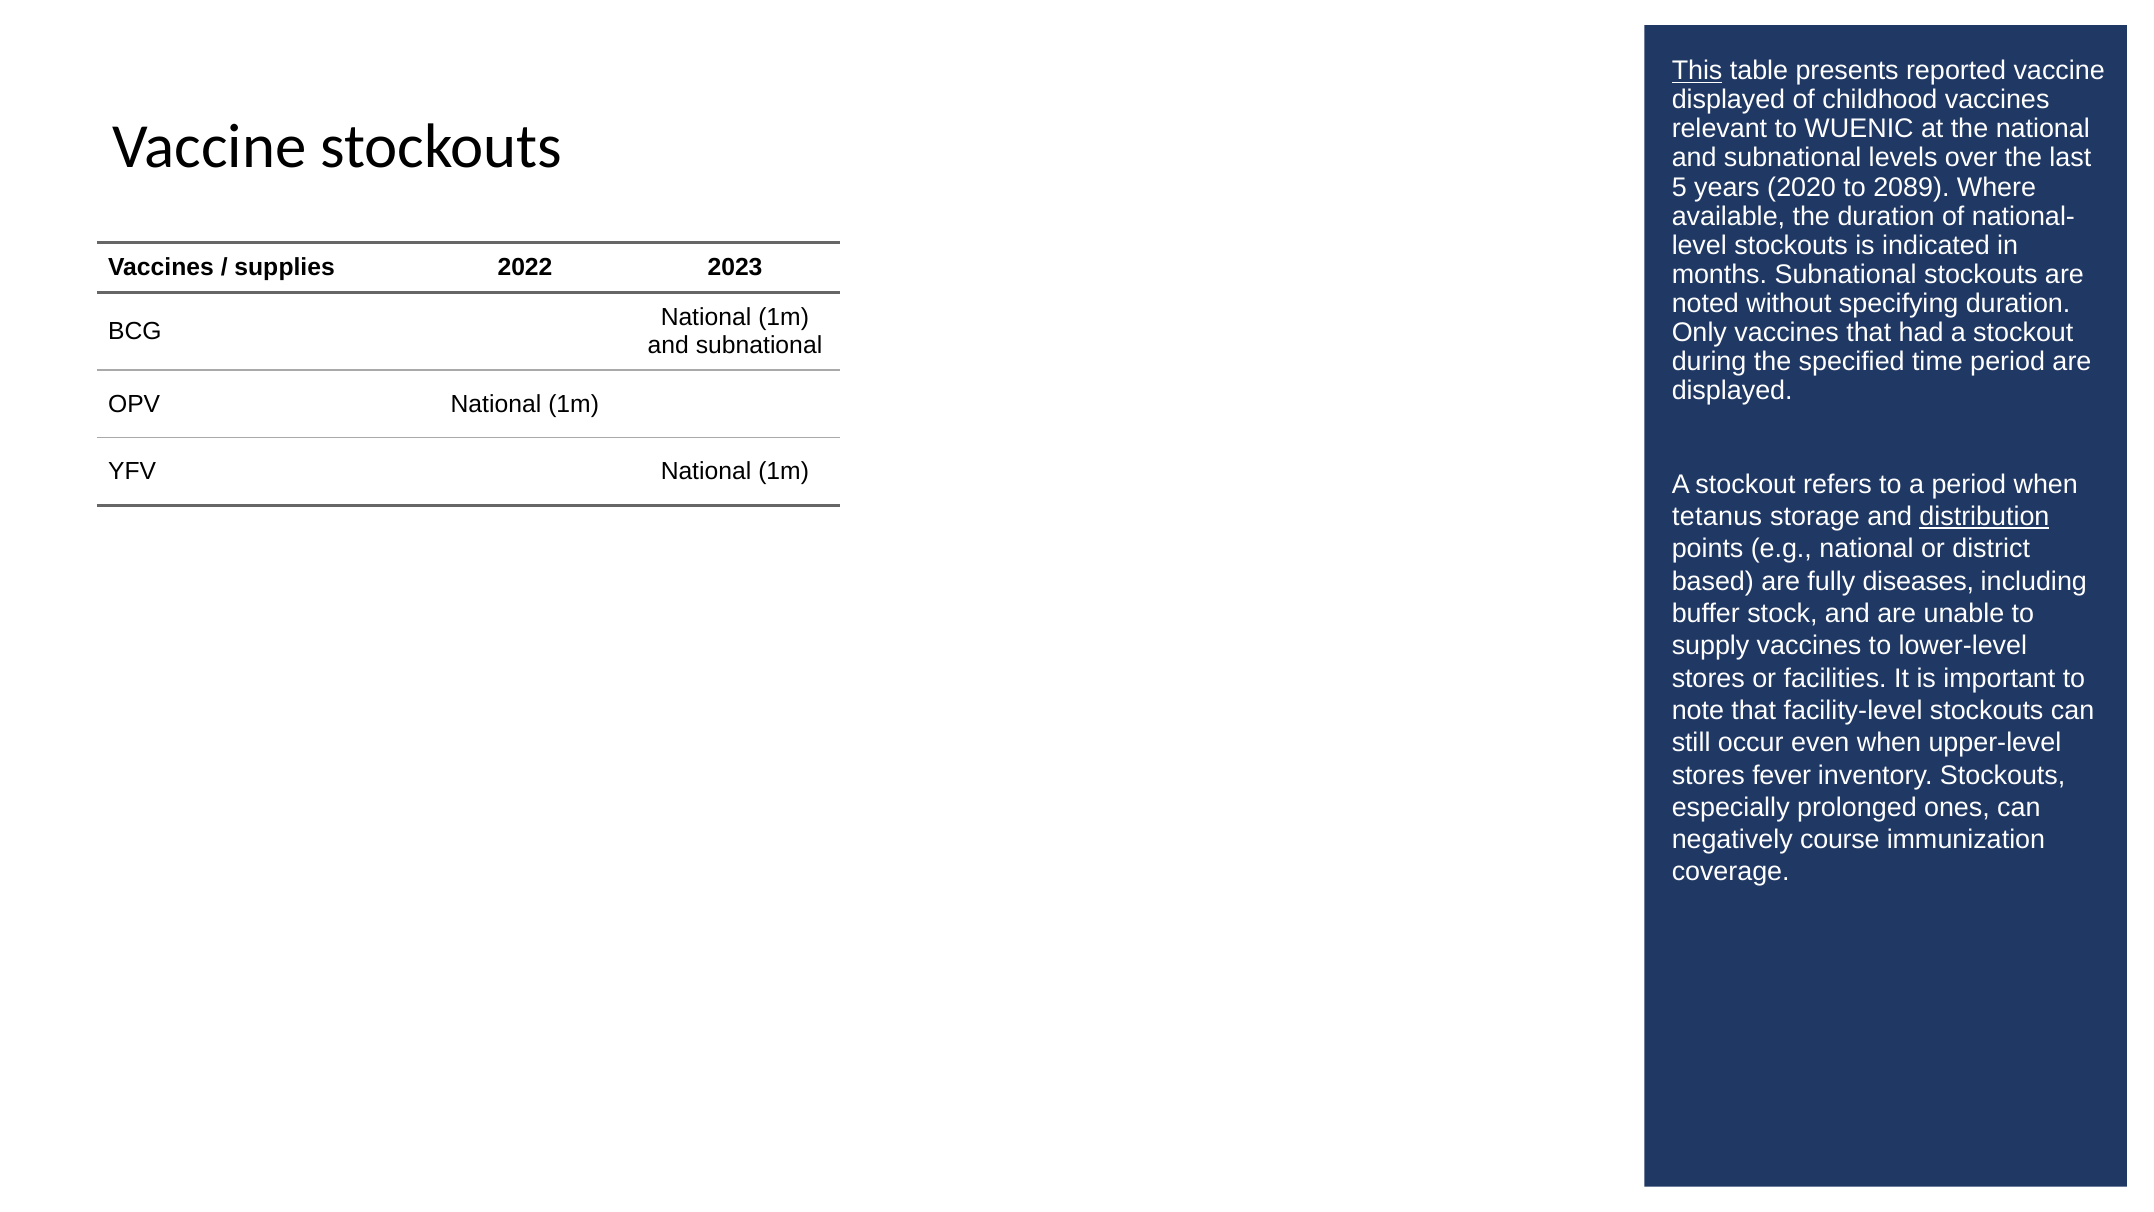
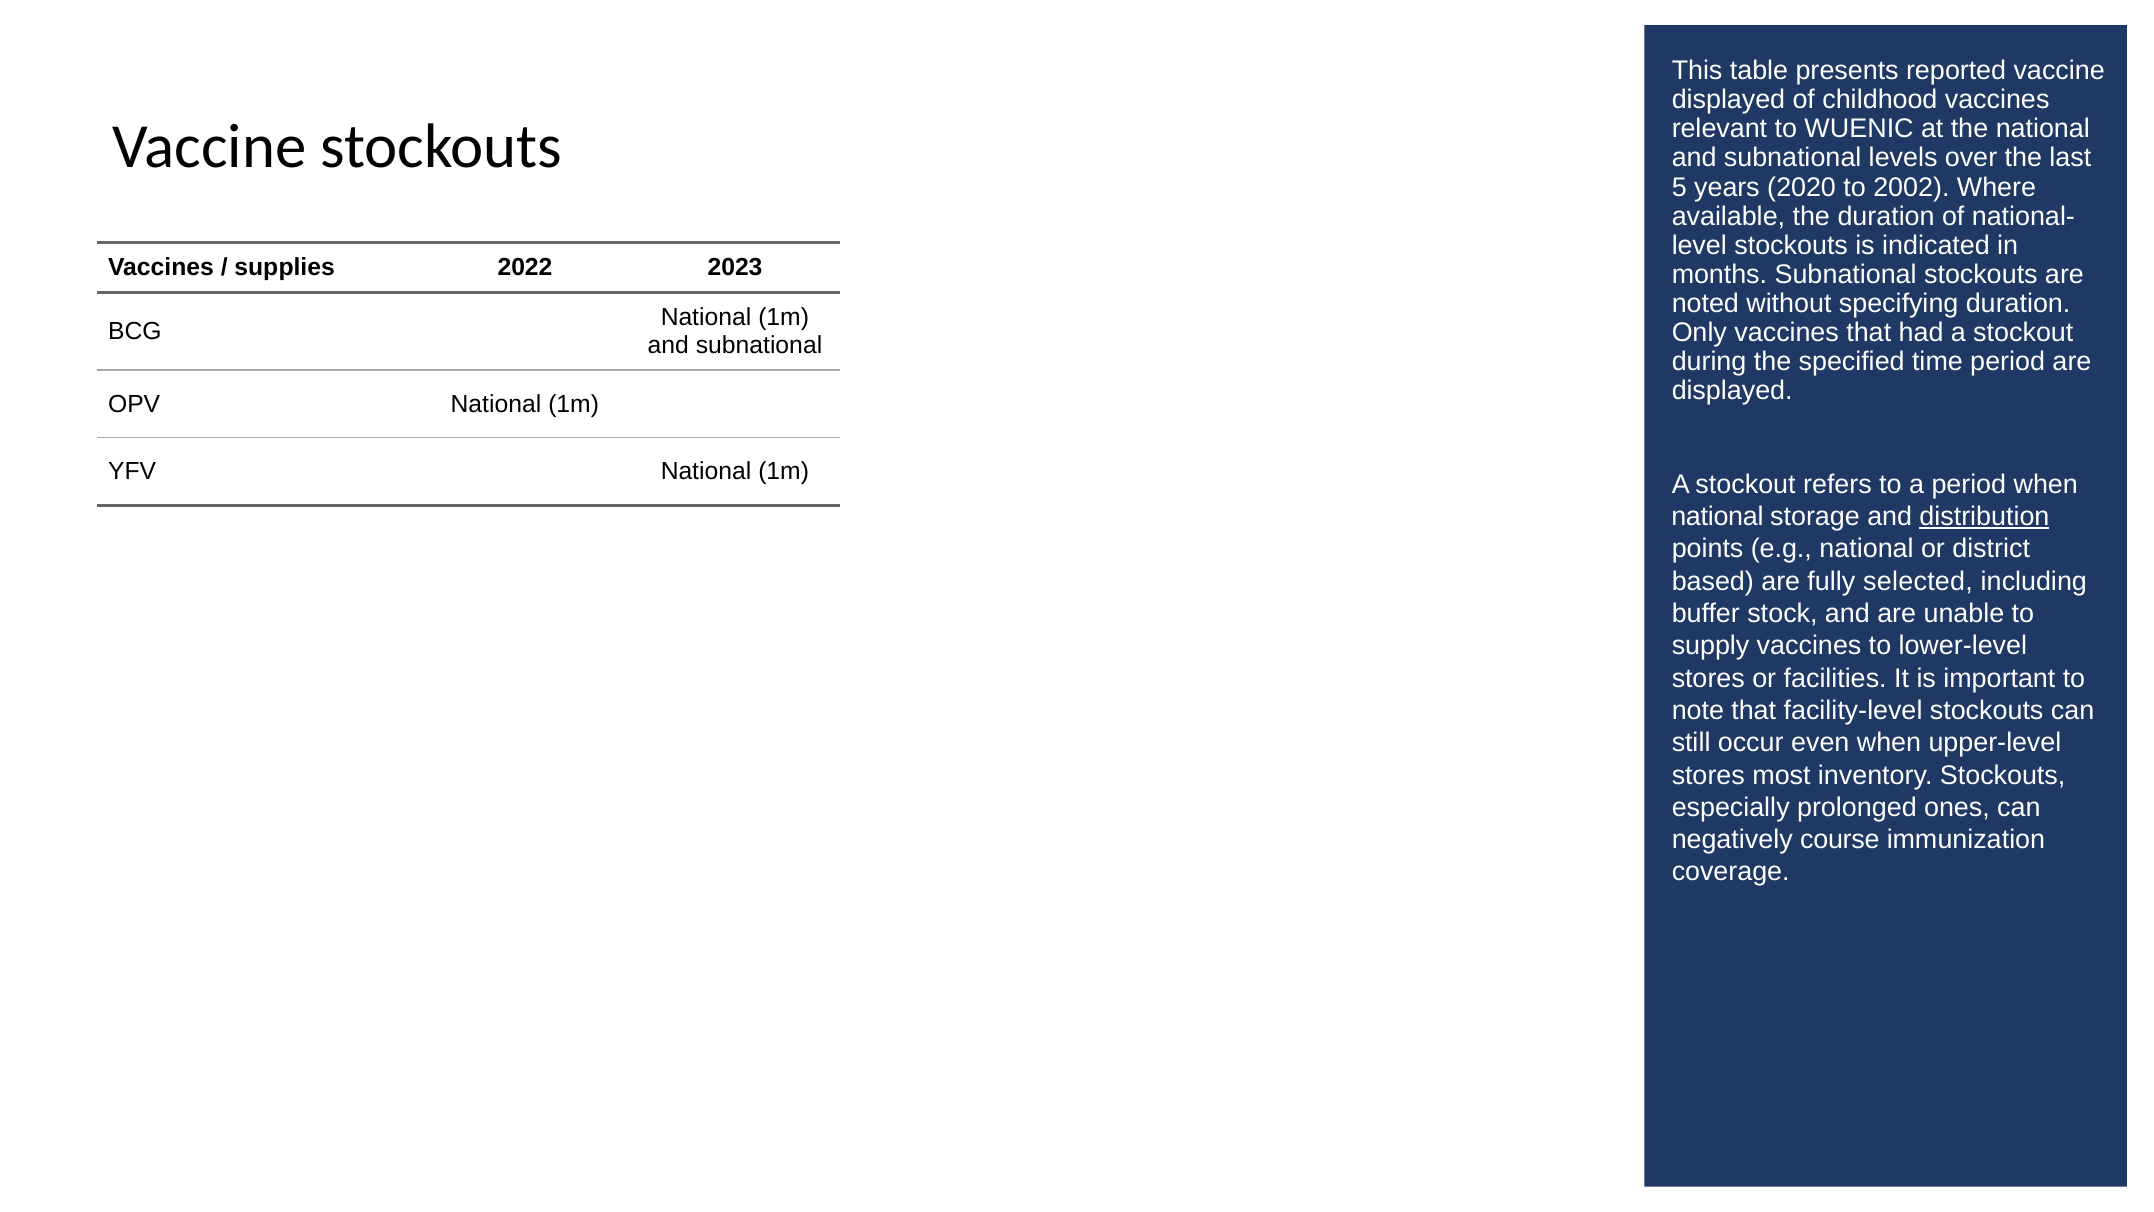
This underline: present -> none
2089: 2089 -> 2002
tetanus at (1717, 516): tetanus -> national
diseases: diseases -> selected
fever: fever -> most
